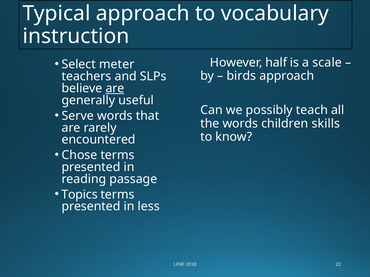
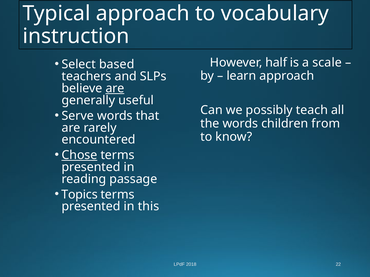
meter: meter -> based
birds: birds -> learn
skills: skills -> from
Chose underline: none -> present
less: less -> this
